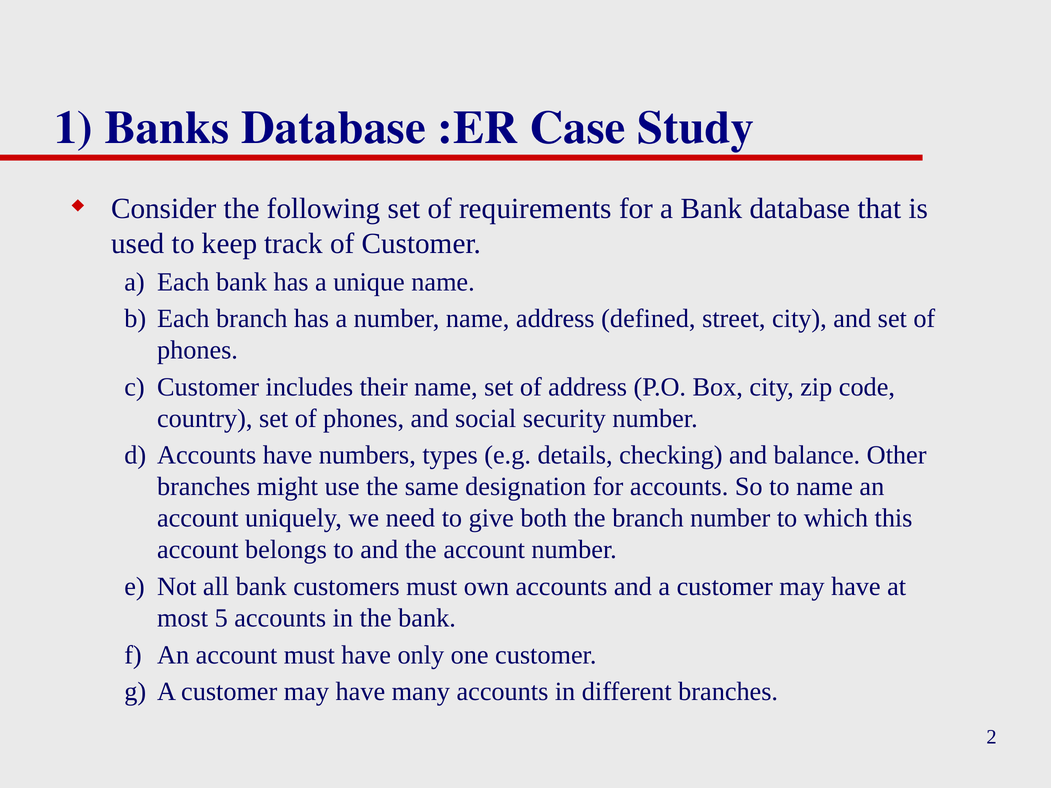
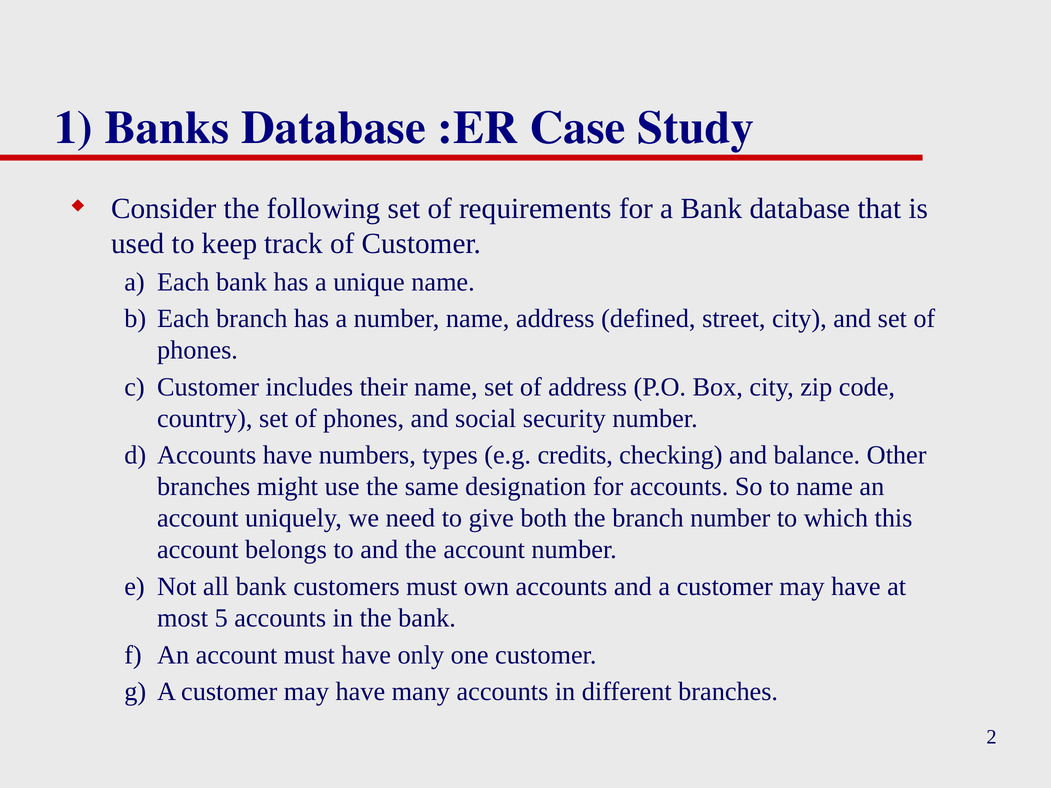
details: details -> credits
